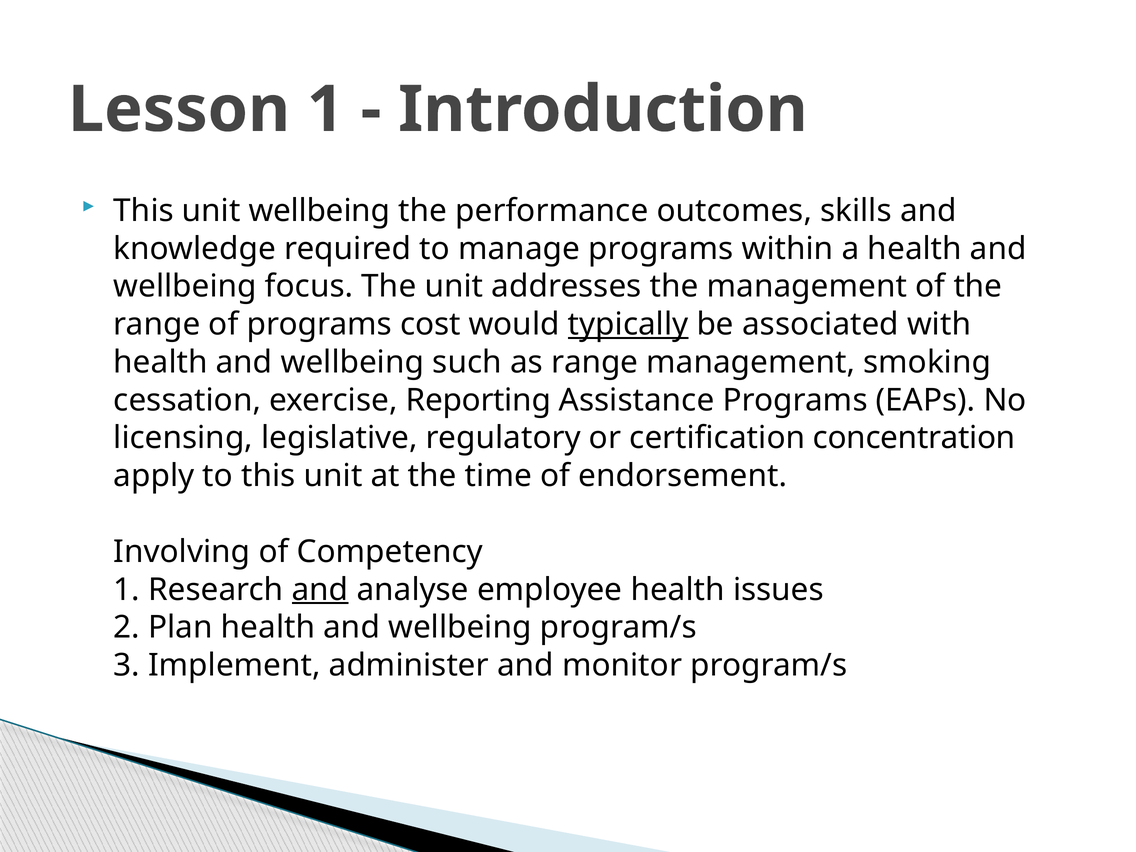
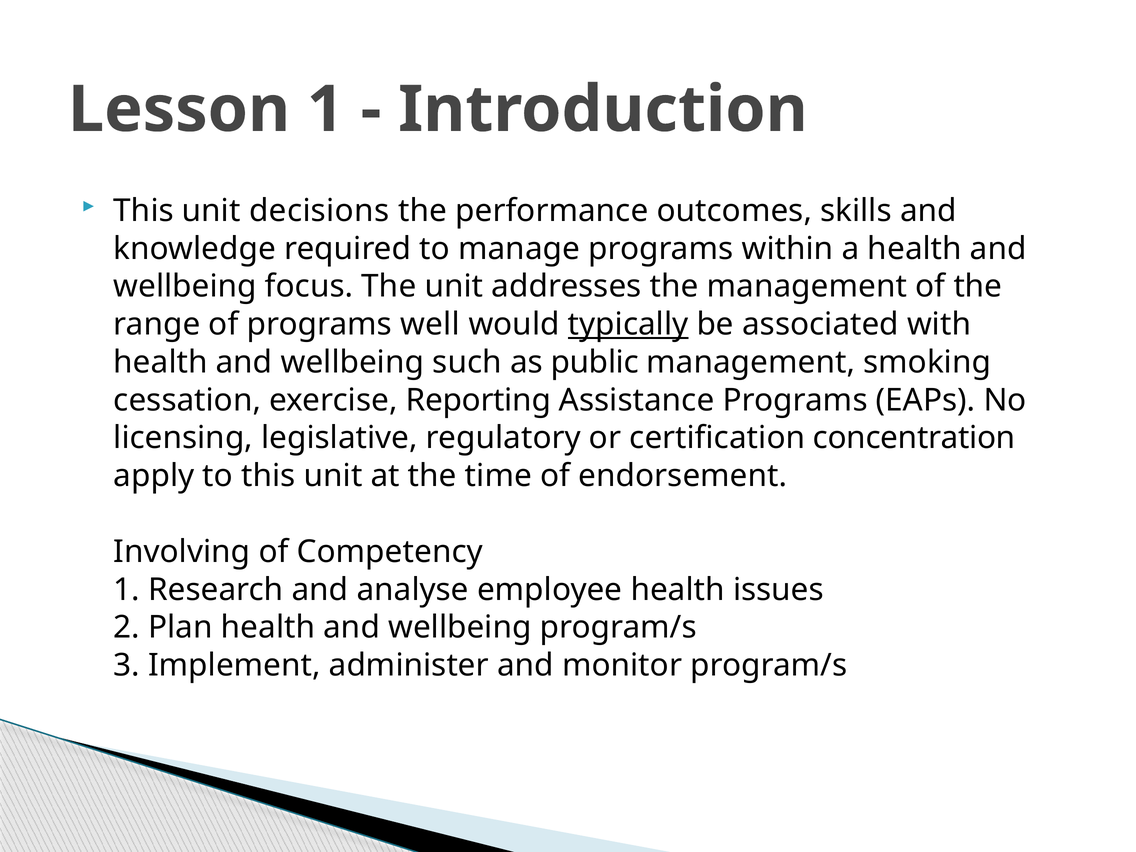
unit wellbeing: wellbeing -> decisions
cost: cost -> well
as range: range -> public
and at (320, 590) underline: present -> none
